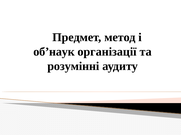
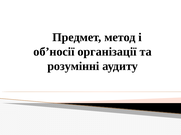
об’наук: об’наук -> об’носії
